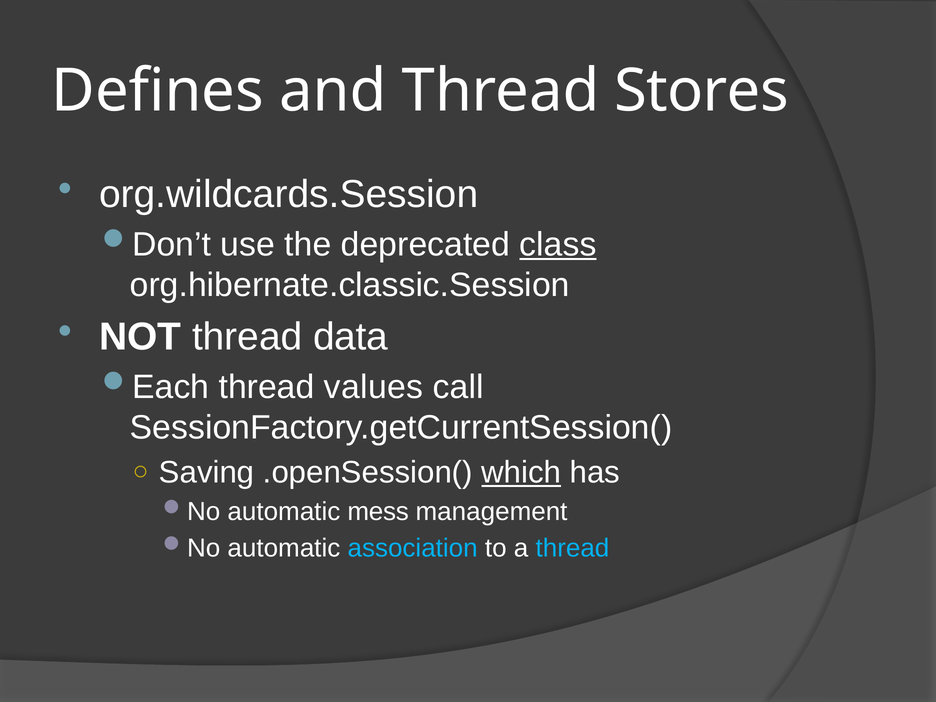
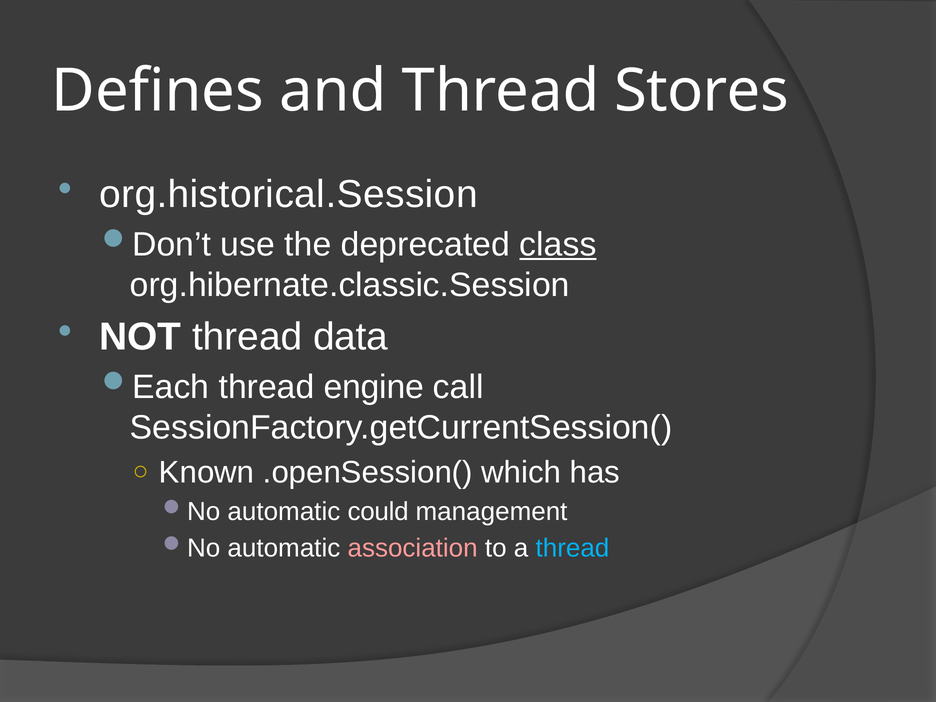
org.wildcards.Session: org.wildcards.Session -> org.historical.Session
values: values -> engine
Saving: Saving -> Known
which underline: present -> none
mess: mess -> could
association colour: light blue -> pink
